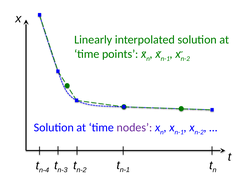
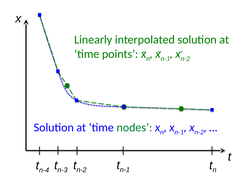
nodes colour: purple -> green
